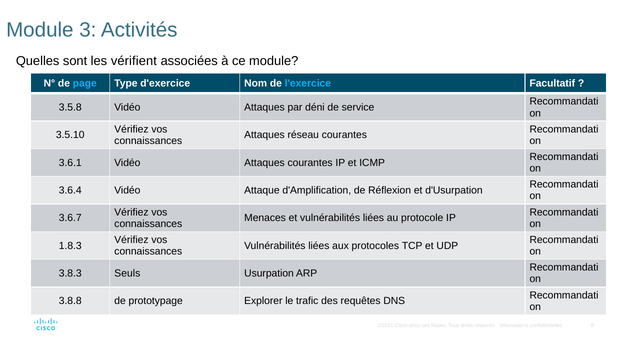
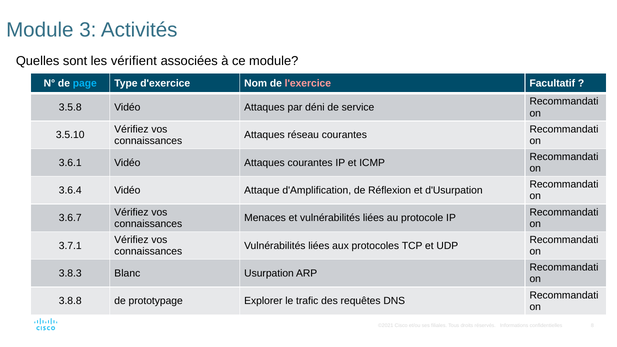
l'exercice colour: light blue -> pink
1.8.3: 1.8.3 -> 3.7.1
Seuls: Seuls -> Blanc
